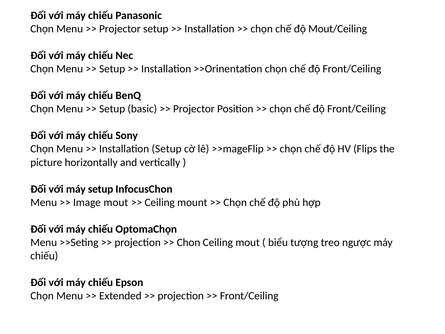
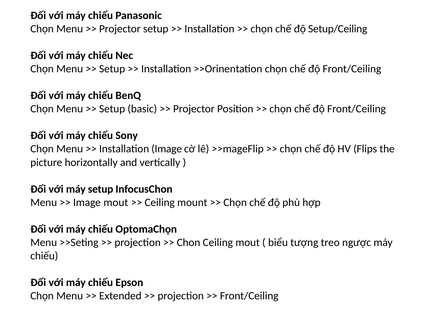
Mout/Ceiling: Mout/Ceiling -> Setup/Ceiling
Installation Setup: Setup -> Image
